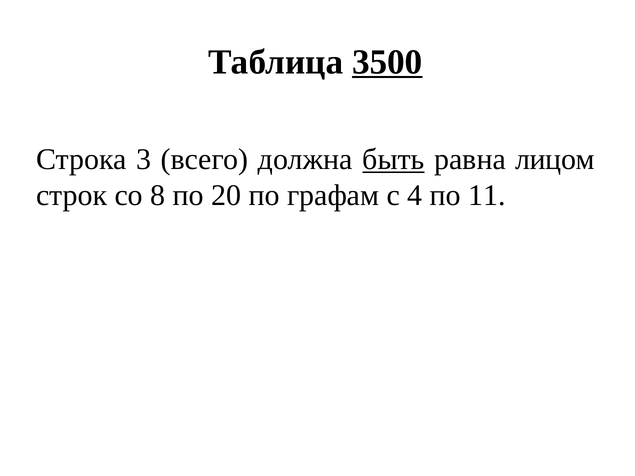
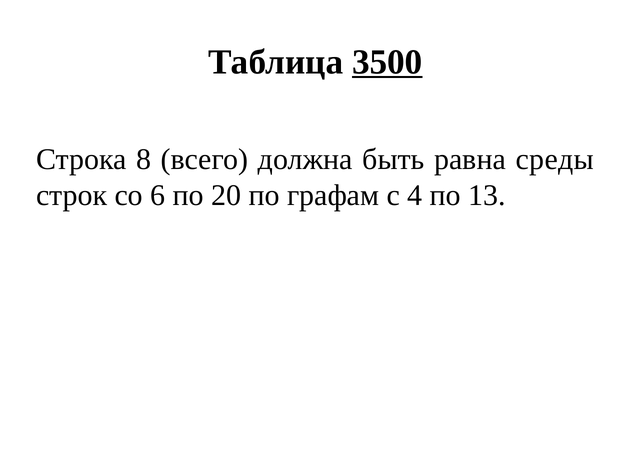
3: 3 -> 8
быть underline: present -> none
лицом: лицом -> среды
8: 8 -> 6
11: 11 -> 13
